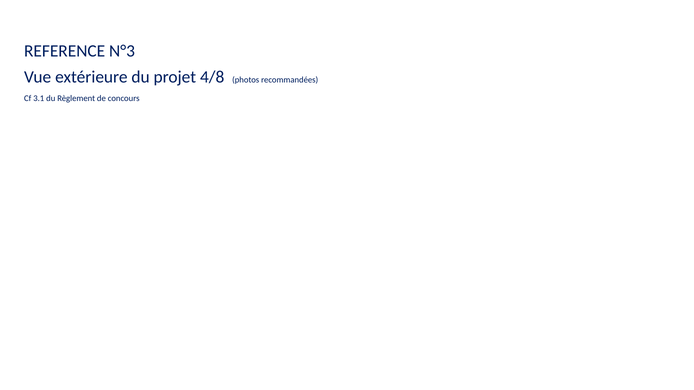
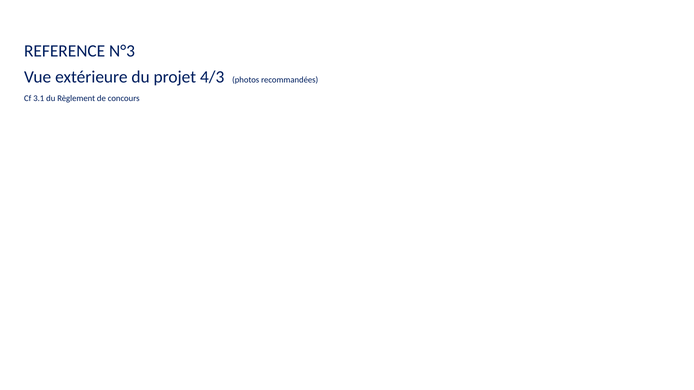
4/8: 4/8 -> 4/3
